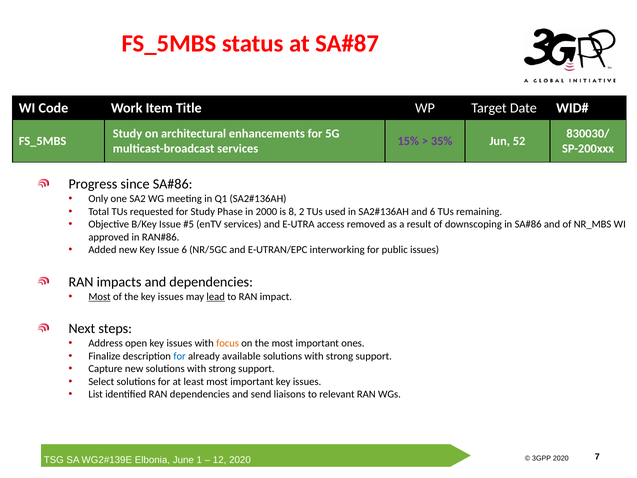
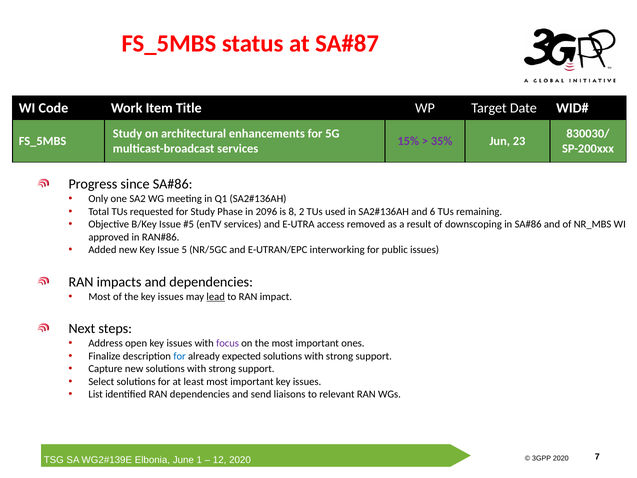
52: 52 -> 23
2000: 2000 -> 2096
Issue 6: 6 -> 5
Most at (100, 296) underline: present -> none
focus colour: orange -> purple
available: available -> expected
